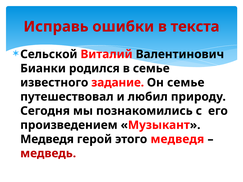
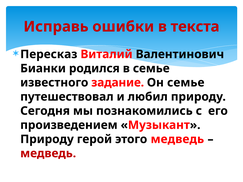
Сельской: Сельской -> Пересказ
Медведя at (47, 139): Медведя -> Природу
этого медведя: медведя -> медведь
